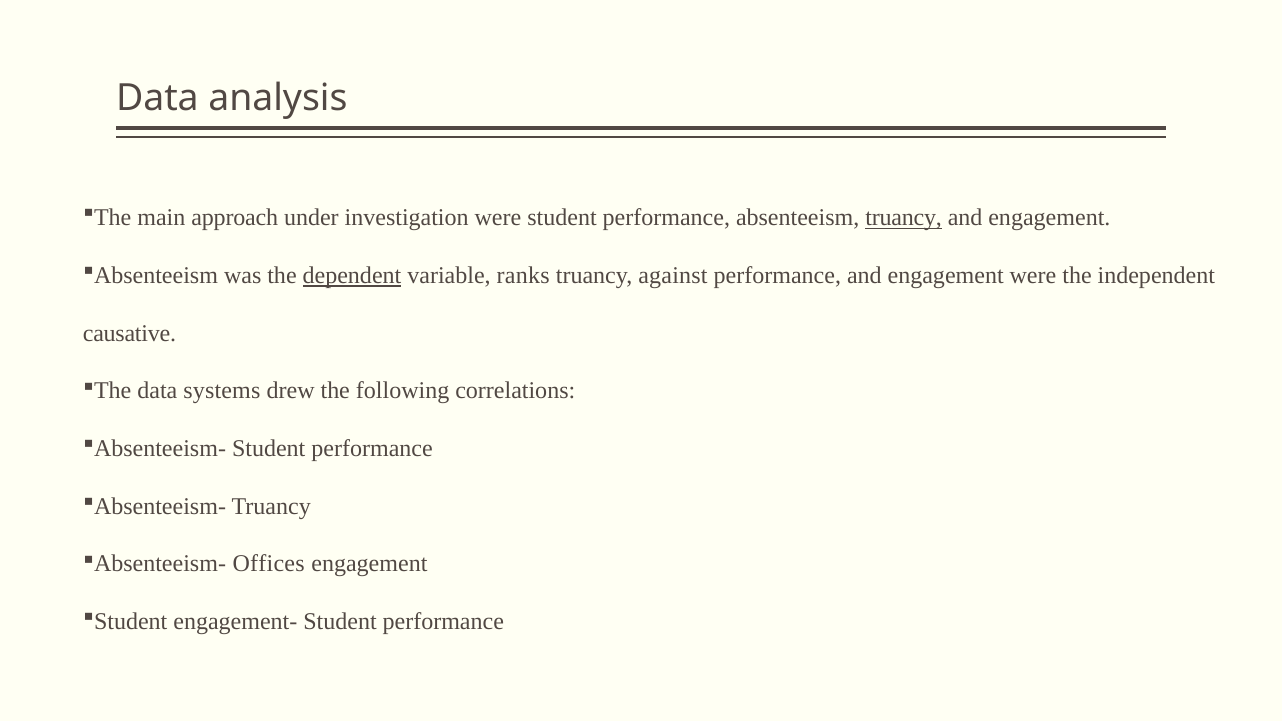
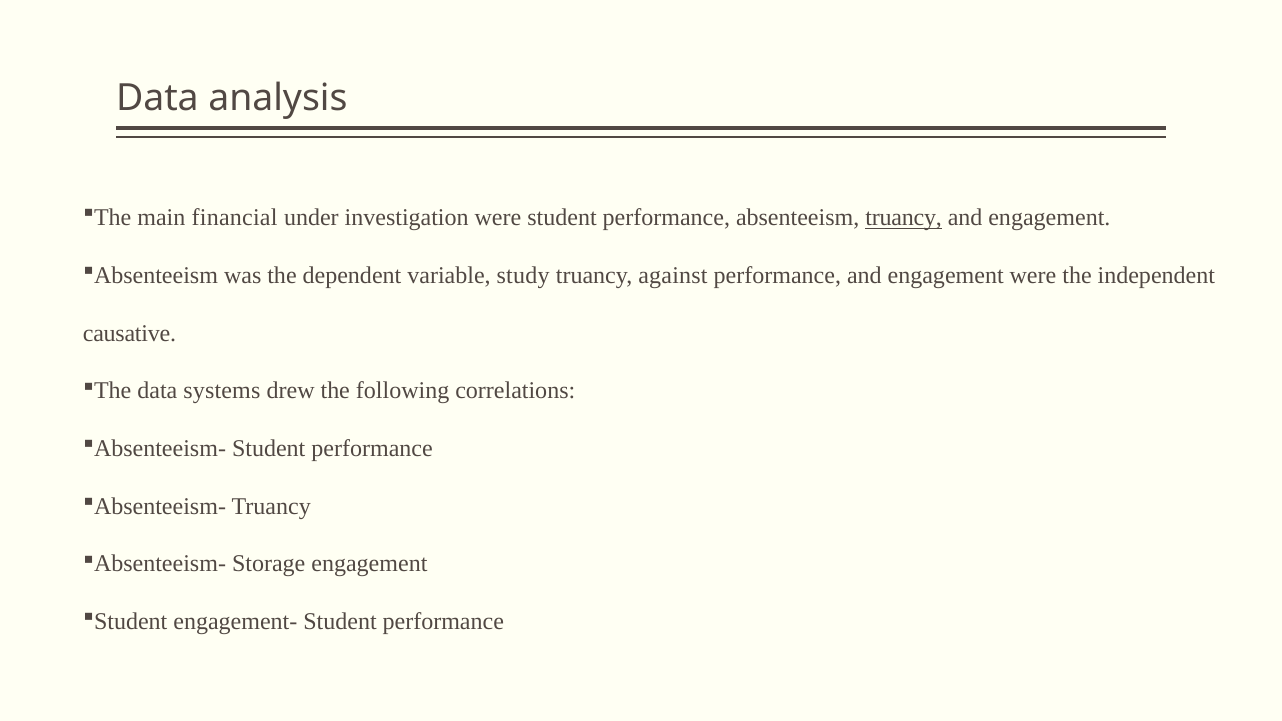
approach: approach -> financial
dependent underline: present -> none
ranks: ranks -> study
Offices: Offices -> Storage
